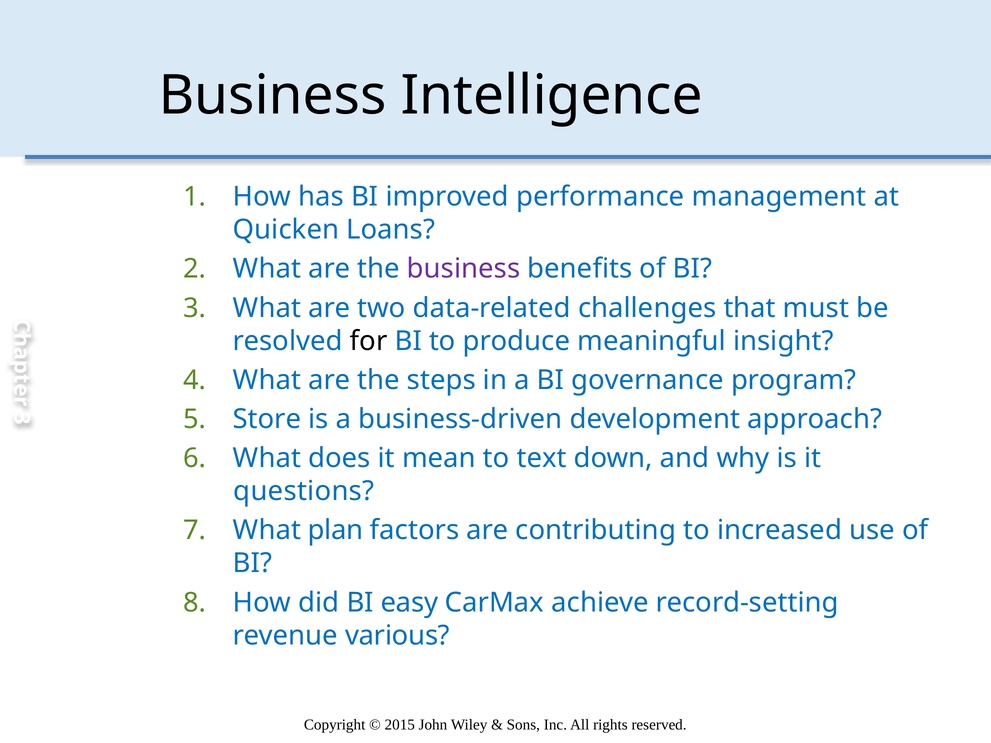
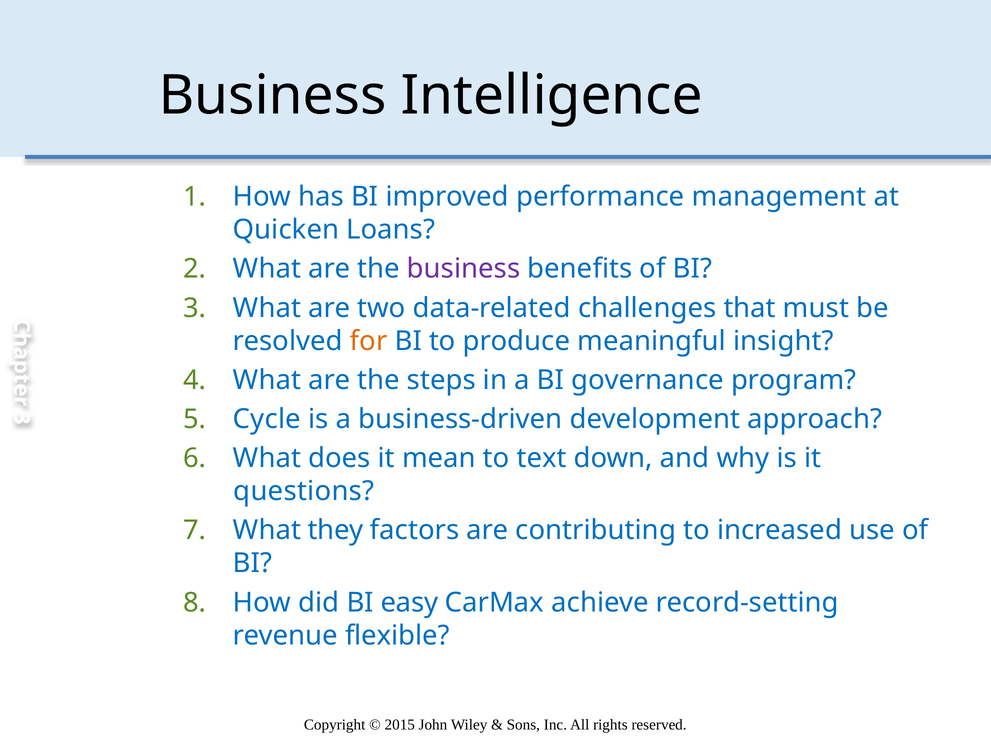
for colour: black -> orange
Store: Store -> Cycle
plan: plan -> they
various: various -> flexible
